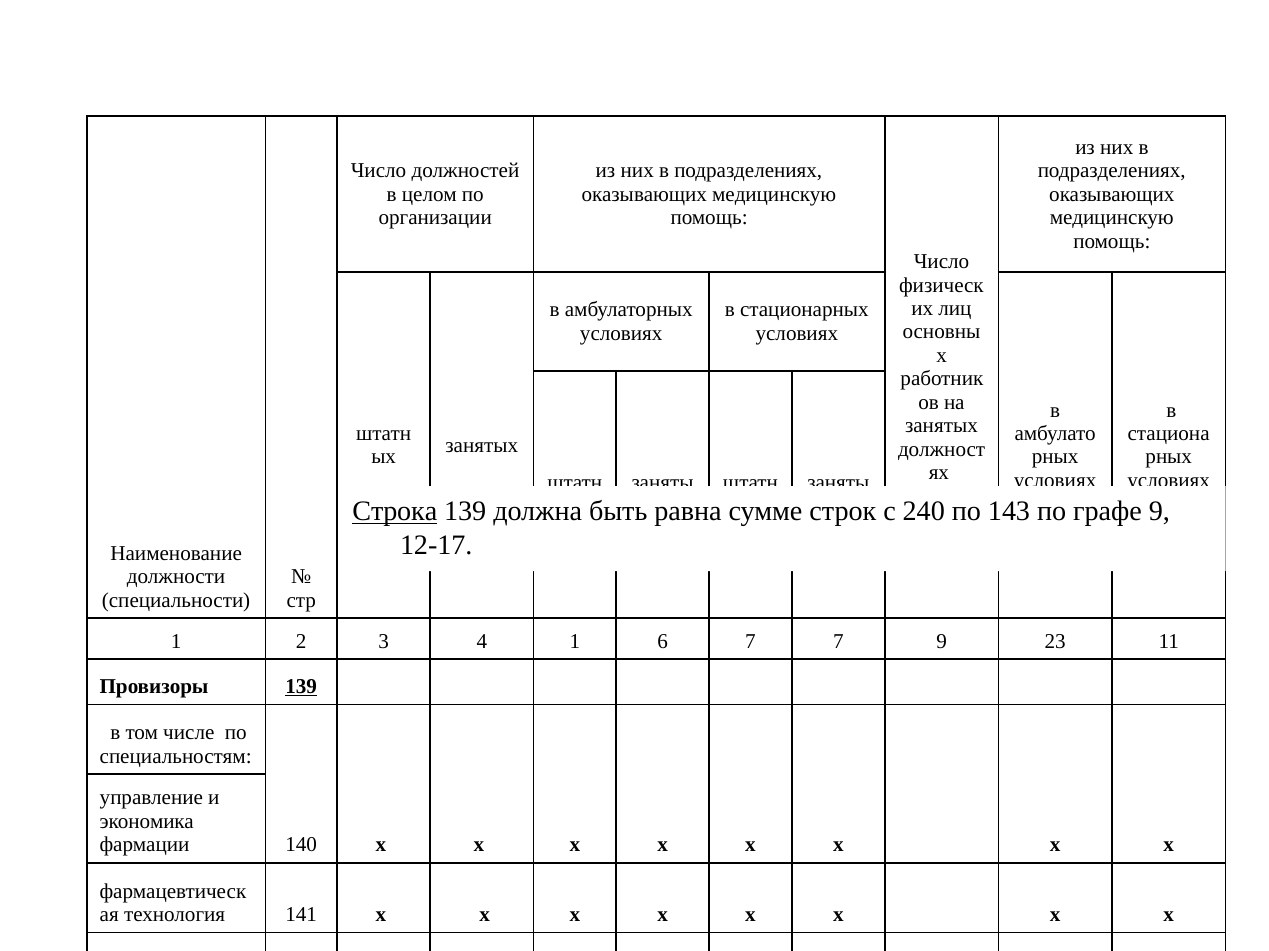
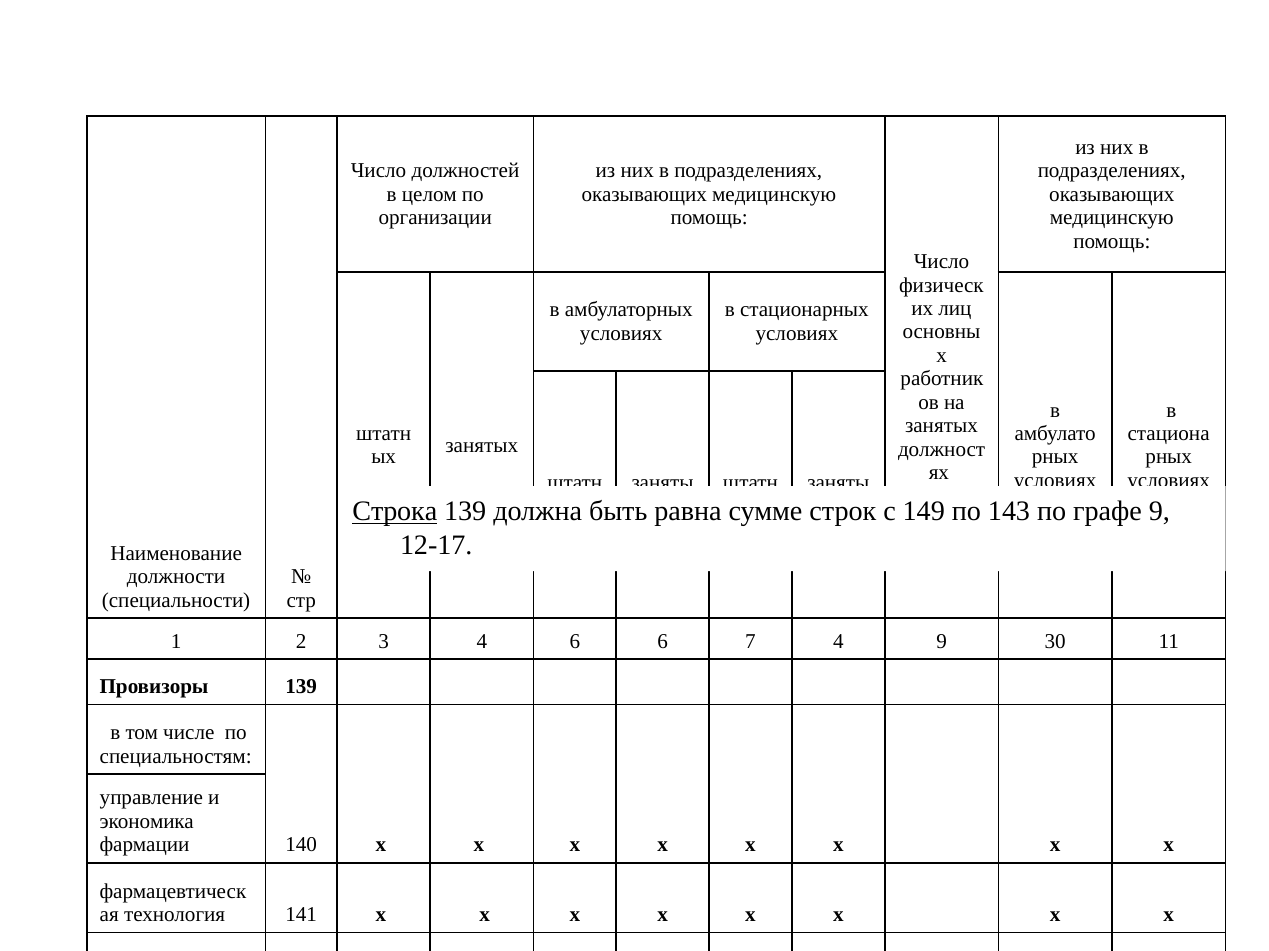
240: 240 -> 149
4 1: 1 -> 6
7 7: 7 -> 4
23: 23 -> 30
139 at (301, 687) underline: present -> none
